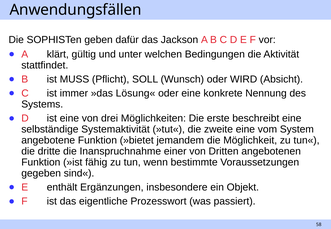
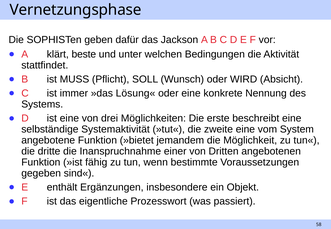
Anwendungsfällen: Anwendungsfällen -> Vernetzungsphase
gültig: gültig -> beste
